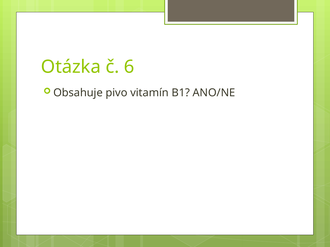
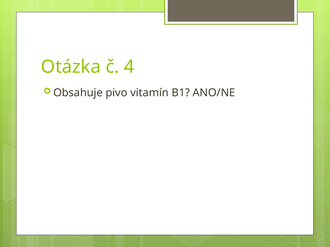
6: 6 -> 4
